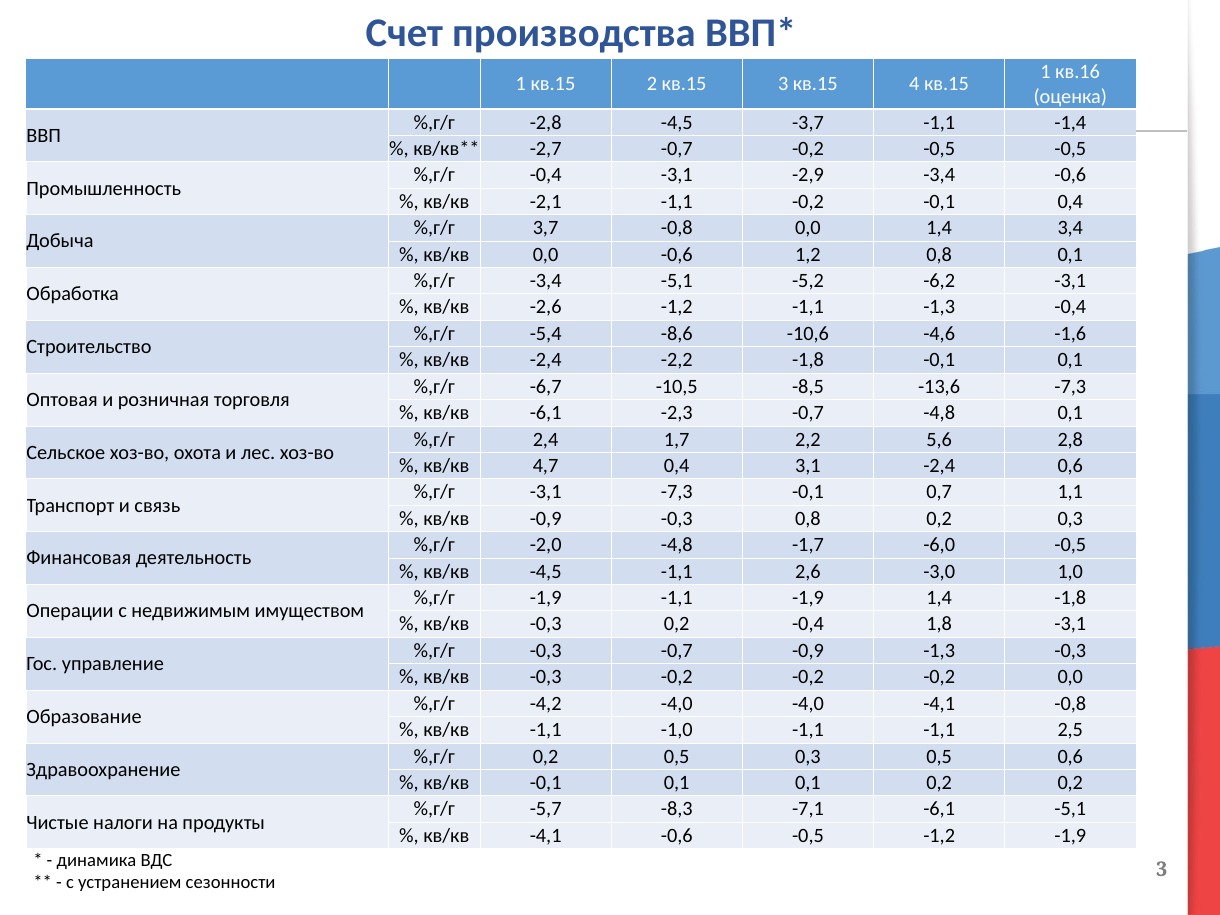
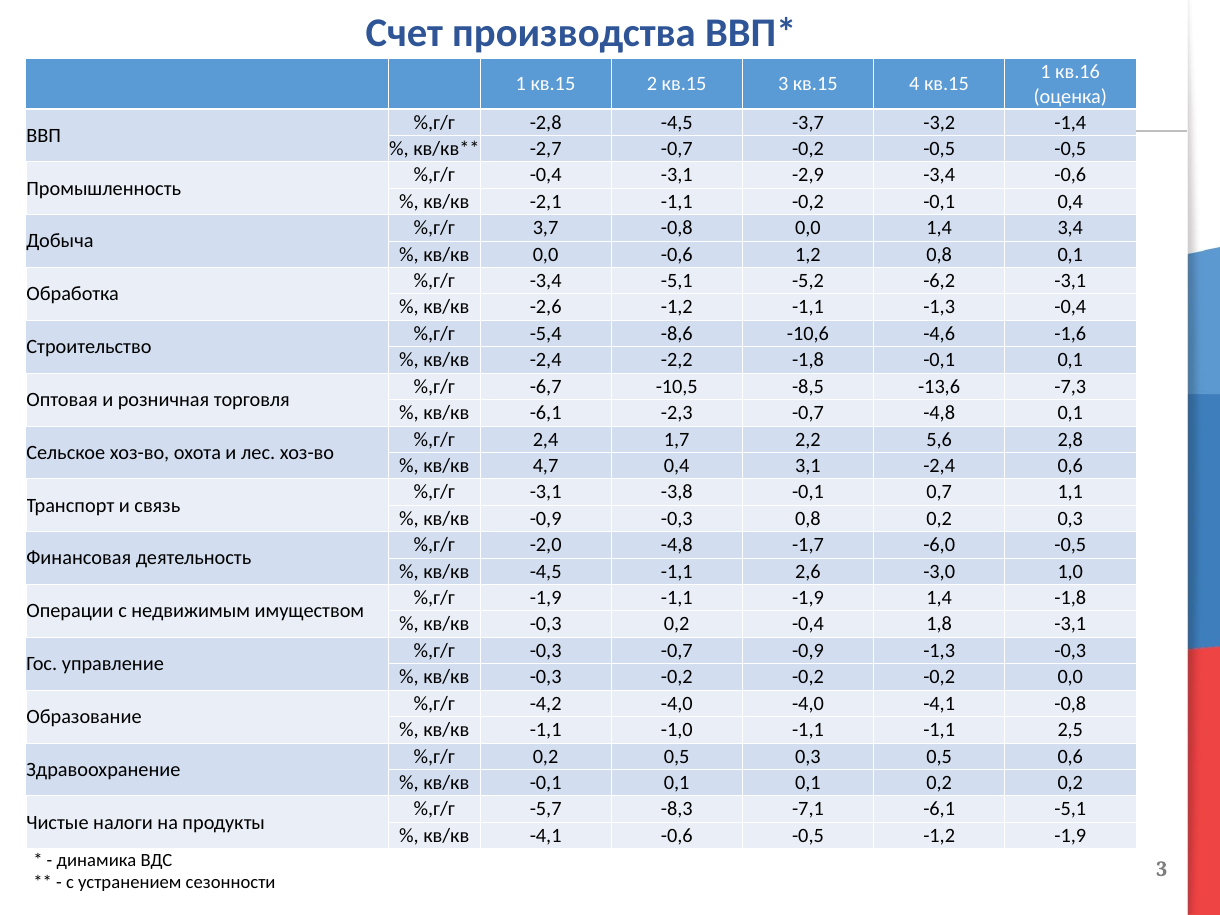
-3,7 -1,1: -1,1 -> -3,2
-3,1 -7,3: -7,3 -> -3,8
